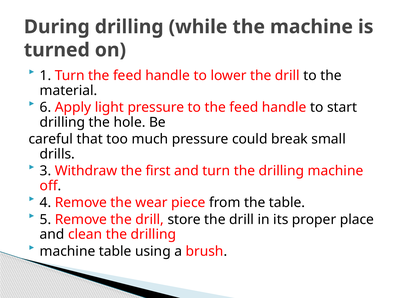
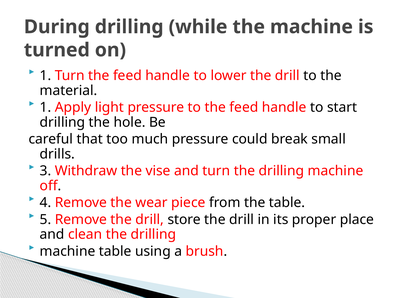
6 at (46, 108): 6 -> 1
first: first -> vise
